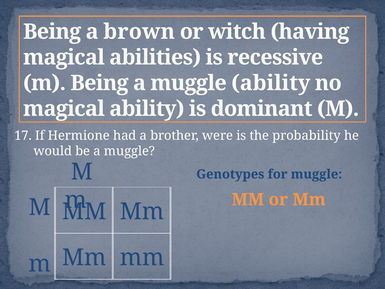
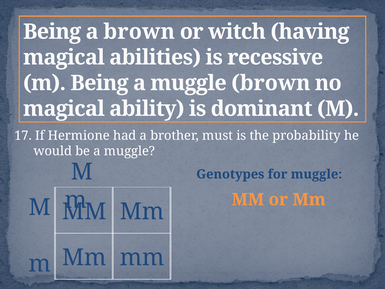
muggle ability: ability -> brown
were: were -> must
